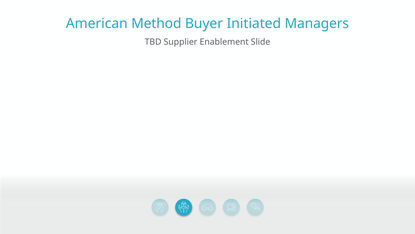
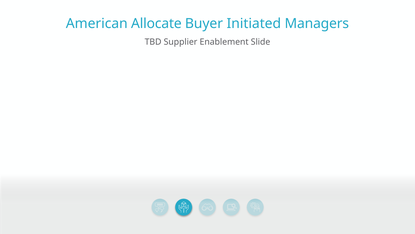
Method: Method -> Allocate
